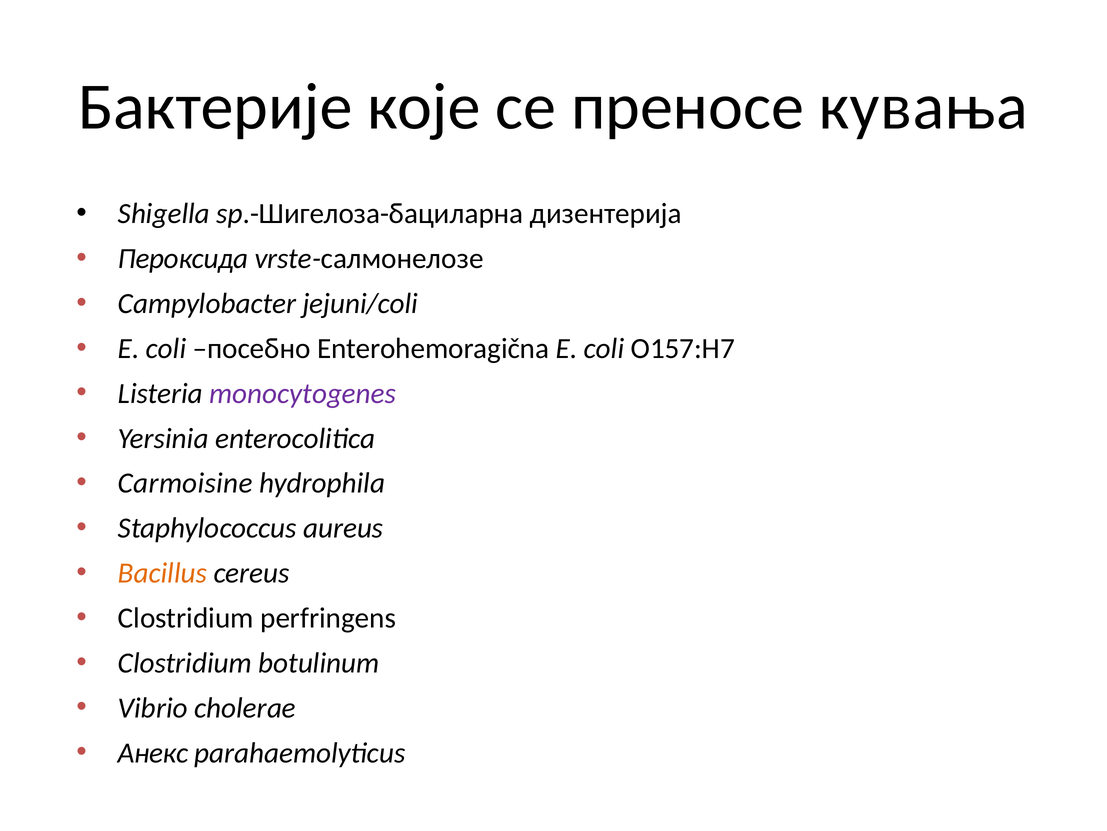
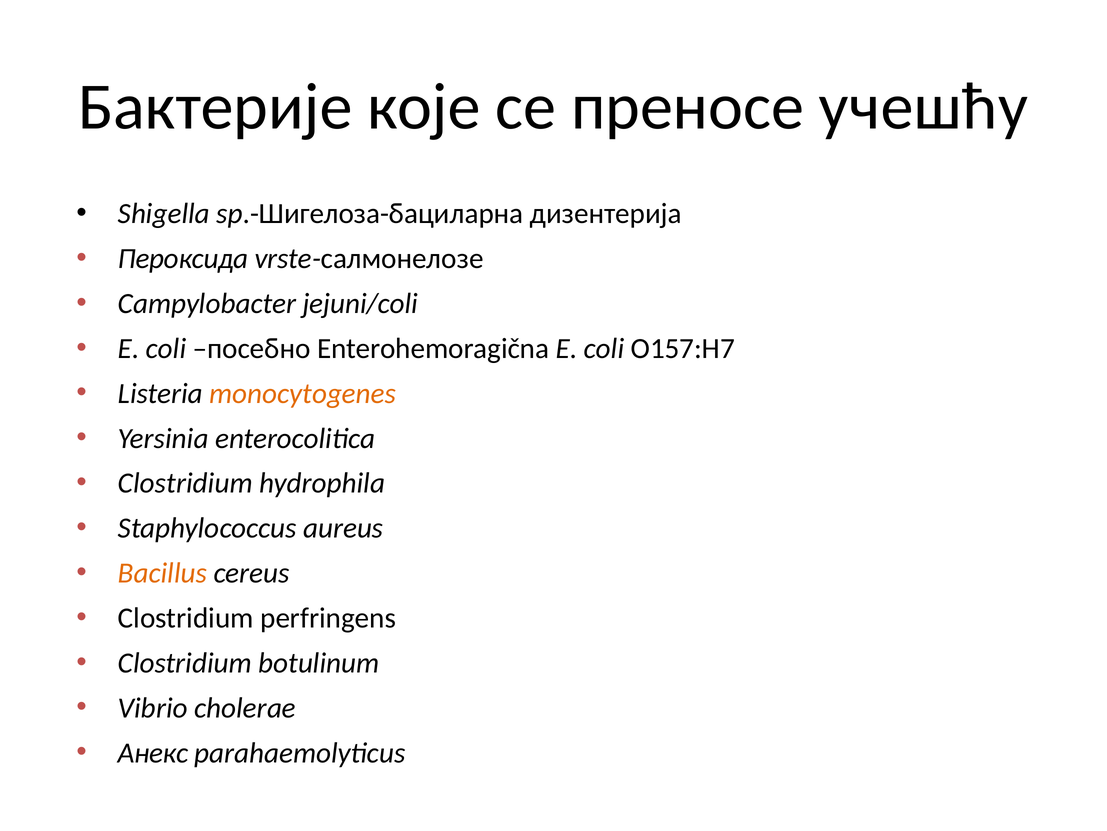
кувања: кувања -> учешћу
monocytogenes colour: purple -> orange
Carmoisine at (185, 483): Carmoisine -> Clostridium
